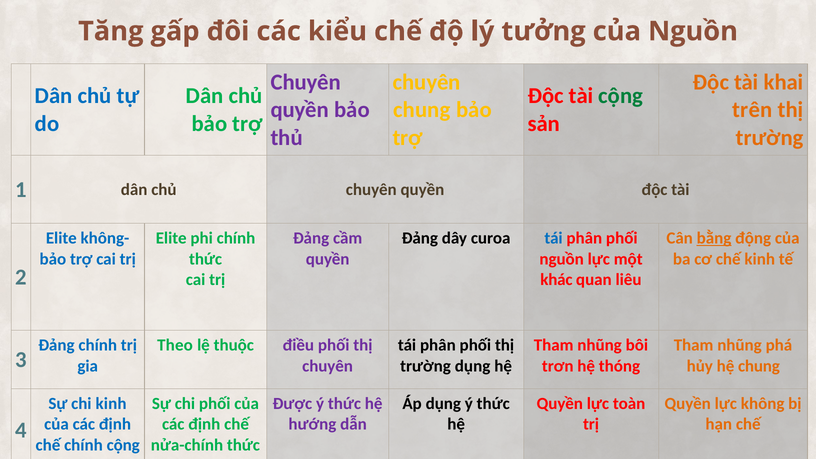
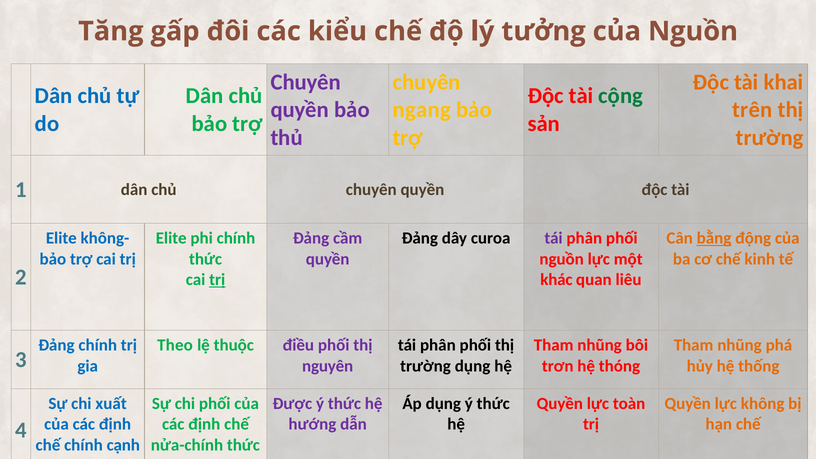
chung at (422, 110): chung -> ngang
tái at (554, 238) colour: blue -> purple
trị at (217, 280) underline: none -> present
chuyên at (328, 366): chuyên -> nguyên
hệ chung: chung -> thống
chi kinh: kinh -> xuất
chính cộng: cộng -> cạnh
